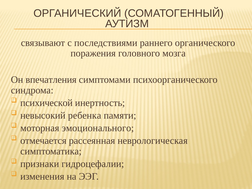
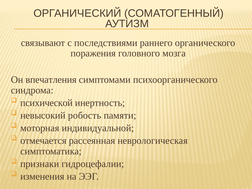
ребенка: ребенка -> робость
эмоционального: эмоционального -> индивидуальной
